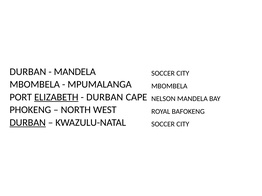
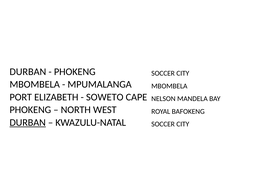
MANDELA at (75, 72): MANDELA -> PHOKENG
ELIZABETH underline: present -> none
DURBAN at (105, 97): DURBAN -> SOWETO
